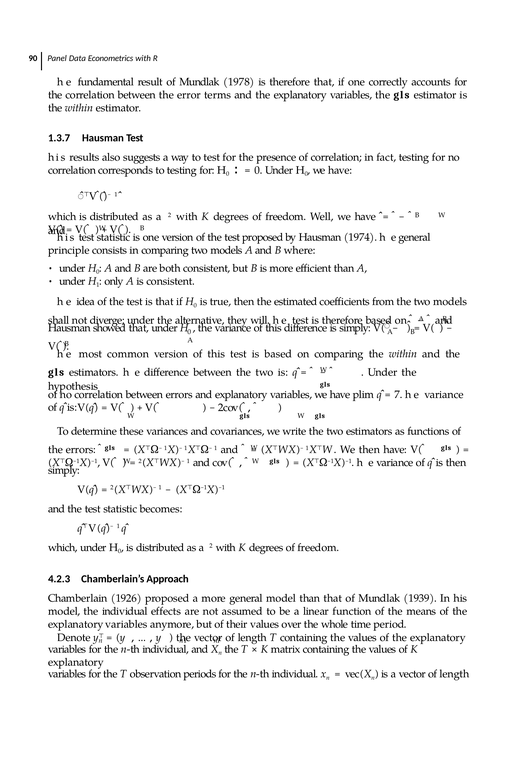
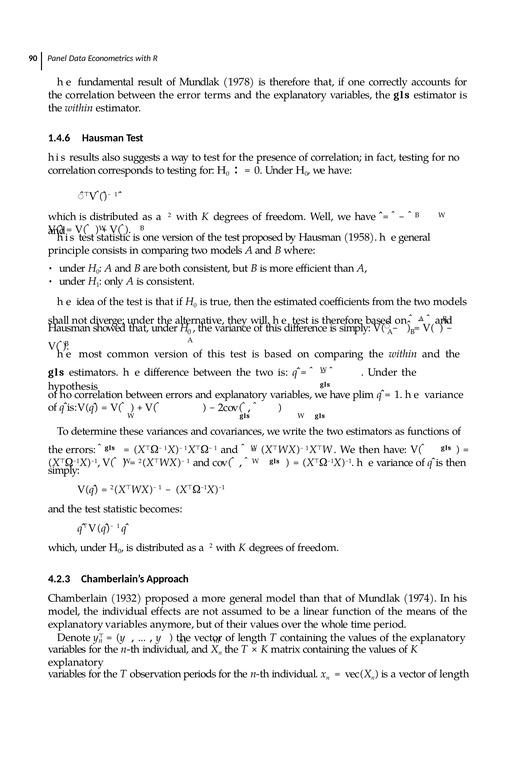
1.3.7: 1.3.7 -> 1.4.6
1974: 1974 -> 1958
7 at (399, 394): 7 -> 1
1926: 1926 -> 1932
1939: 1939 -> 1974
